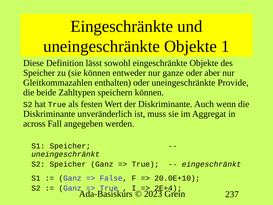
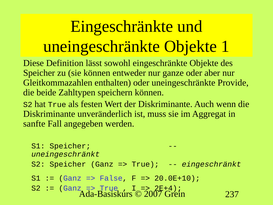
across: across -> sanfte
2023: 2023 -> 2007
